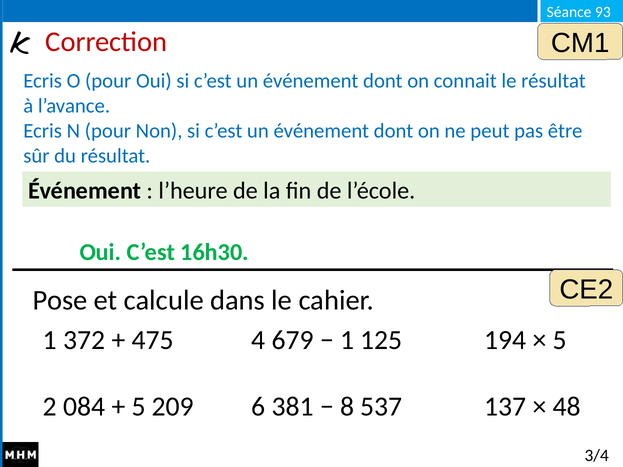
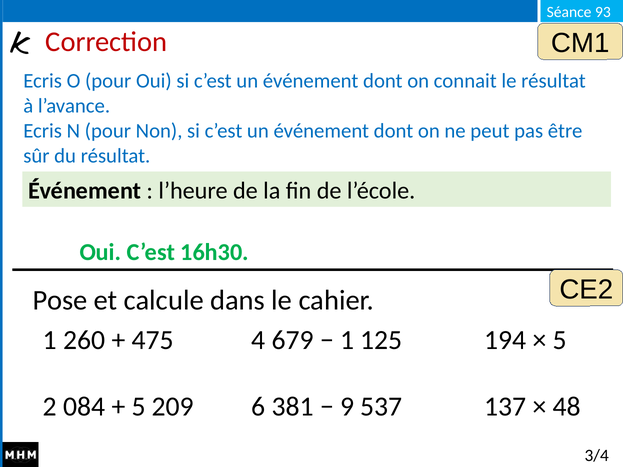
372: 372 -> 260
8: 8 -> 9
